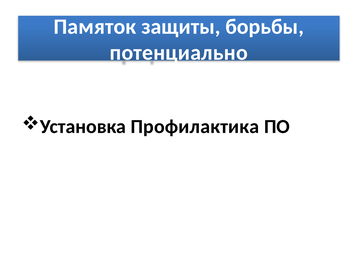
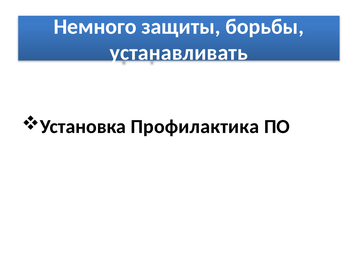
Памяток: Памяток -> Немного
потенциально: потенциально -> устанавливать
